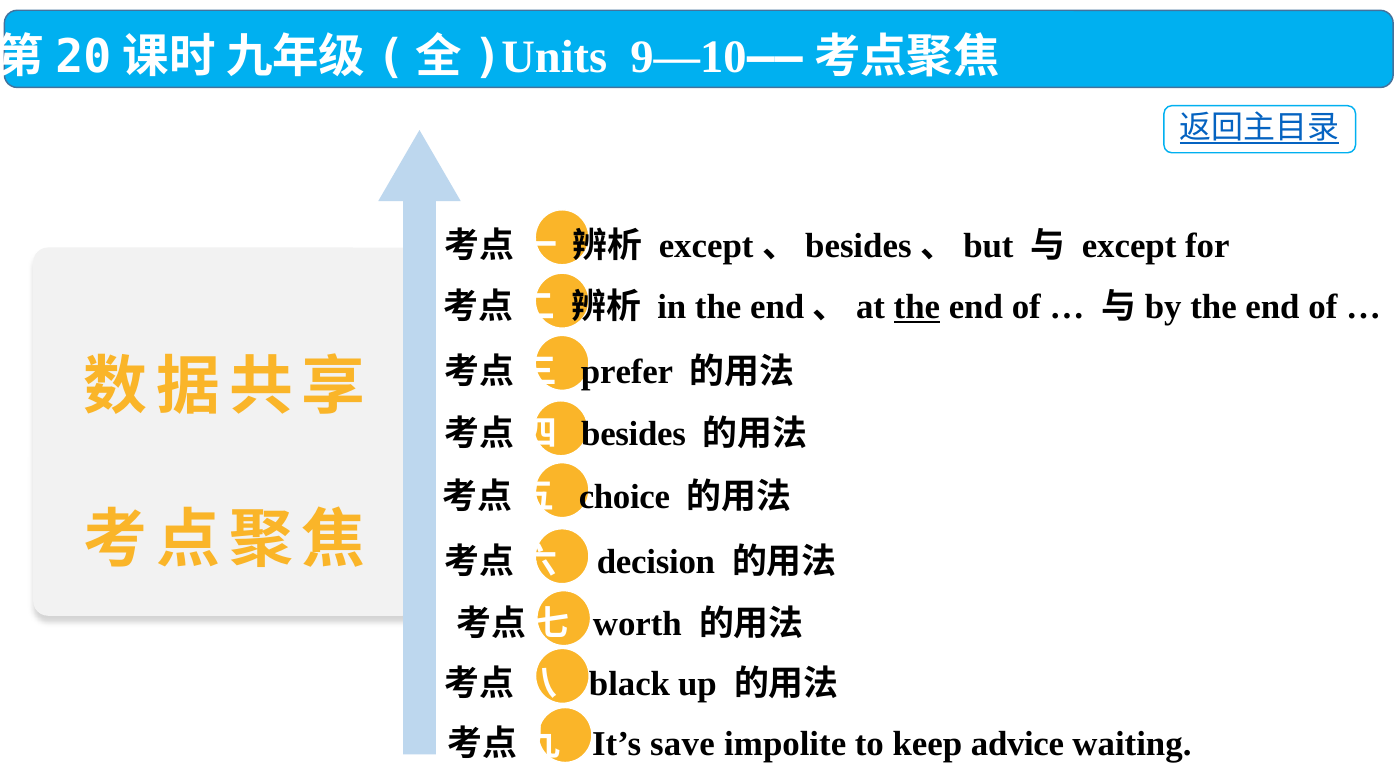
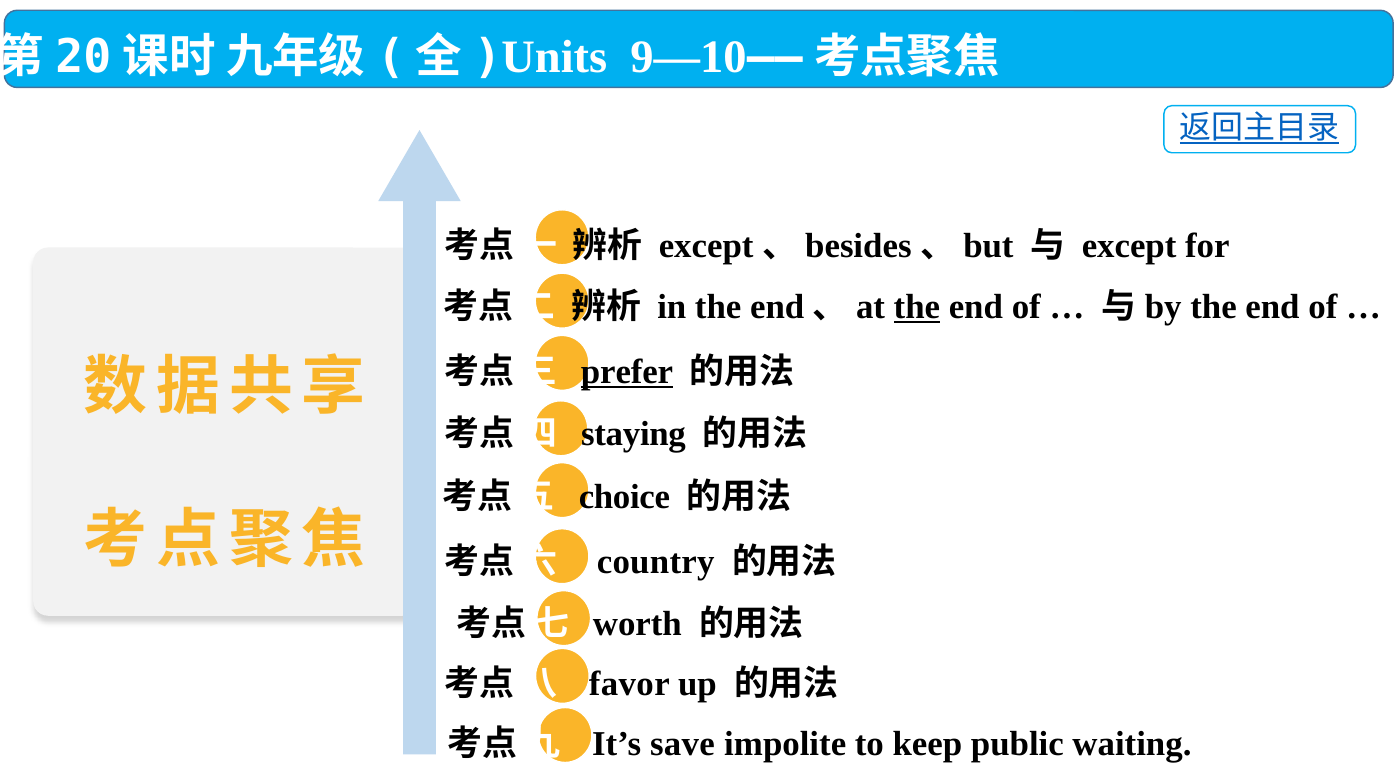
prefer underline: none -> present
besides: besides -> staying
decision: decision -> country
black: black -> favor
advice: advice -> public
